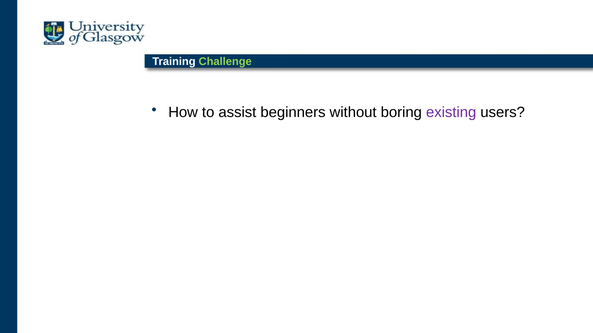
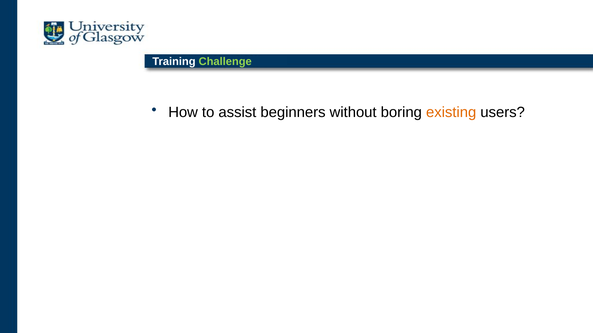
existing colour: purple -> orange
